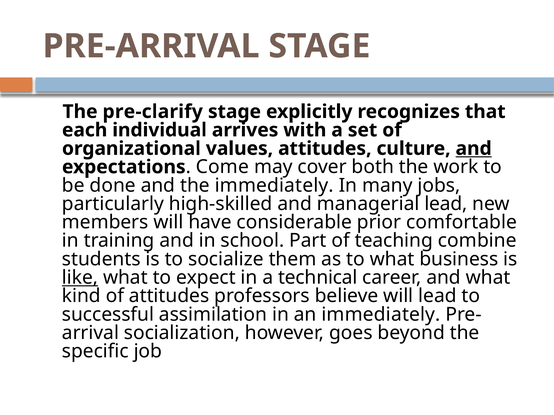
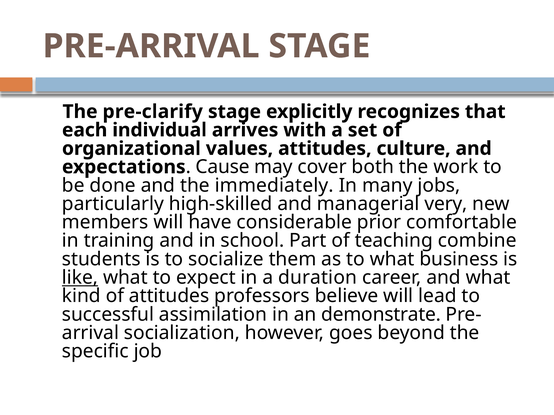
and at (474, 149) underline: present -> none
Come: Come -> Cause
managerial lead: lead -> very
technical: technical -> duration
an immediately: immediately -> demonstrate
